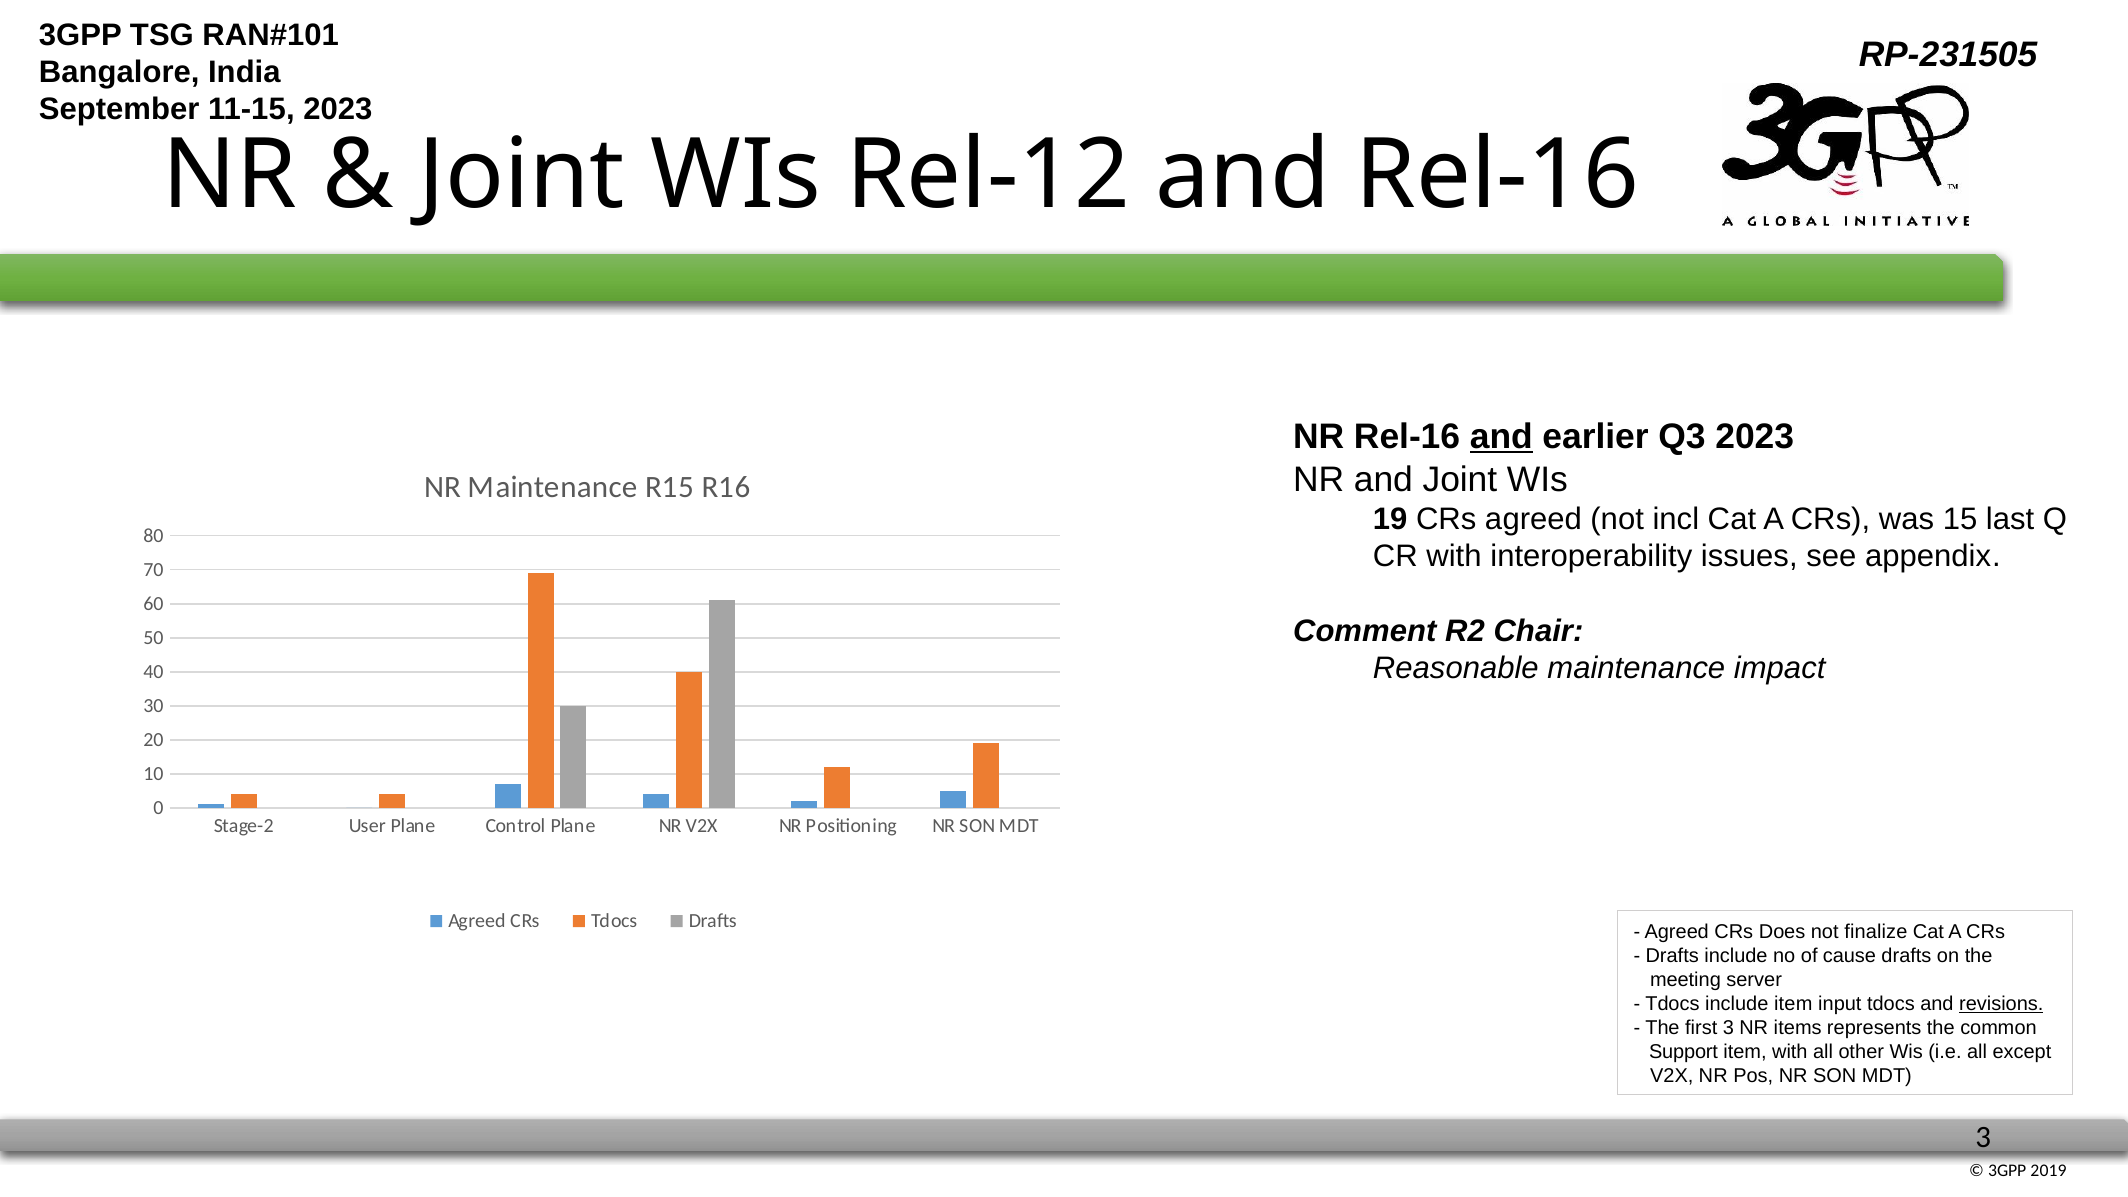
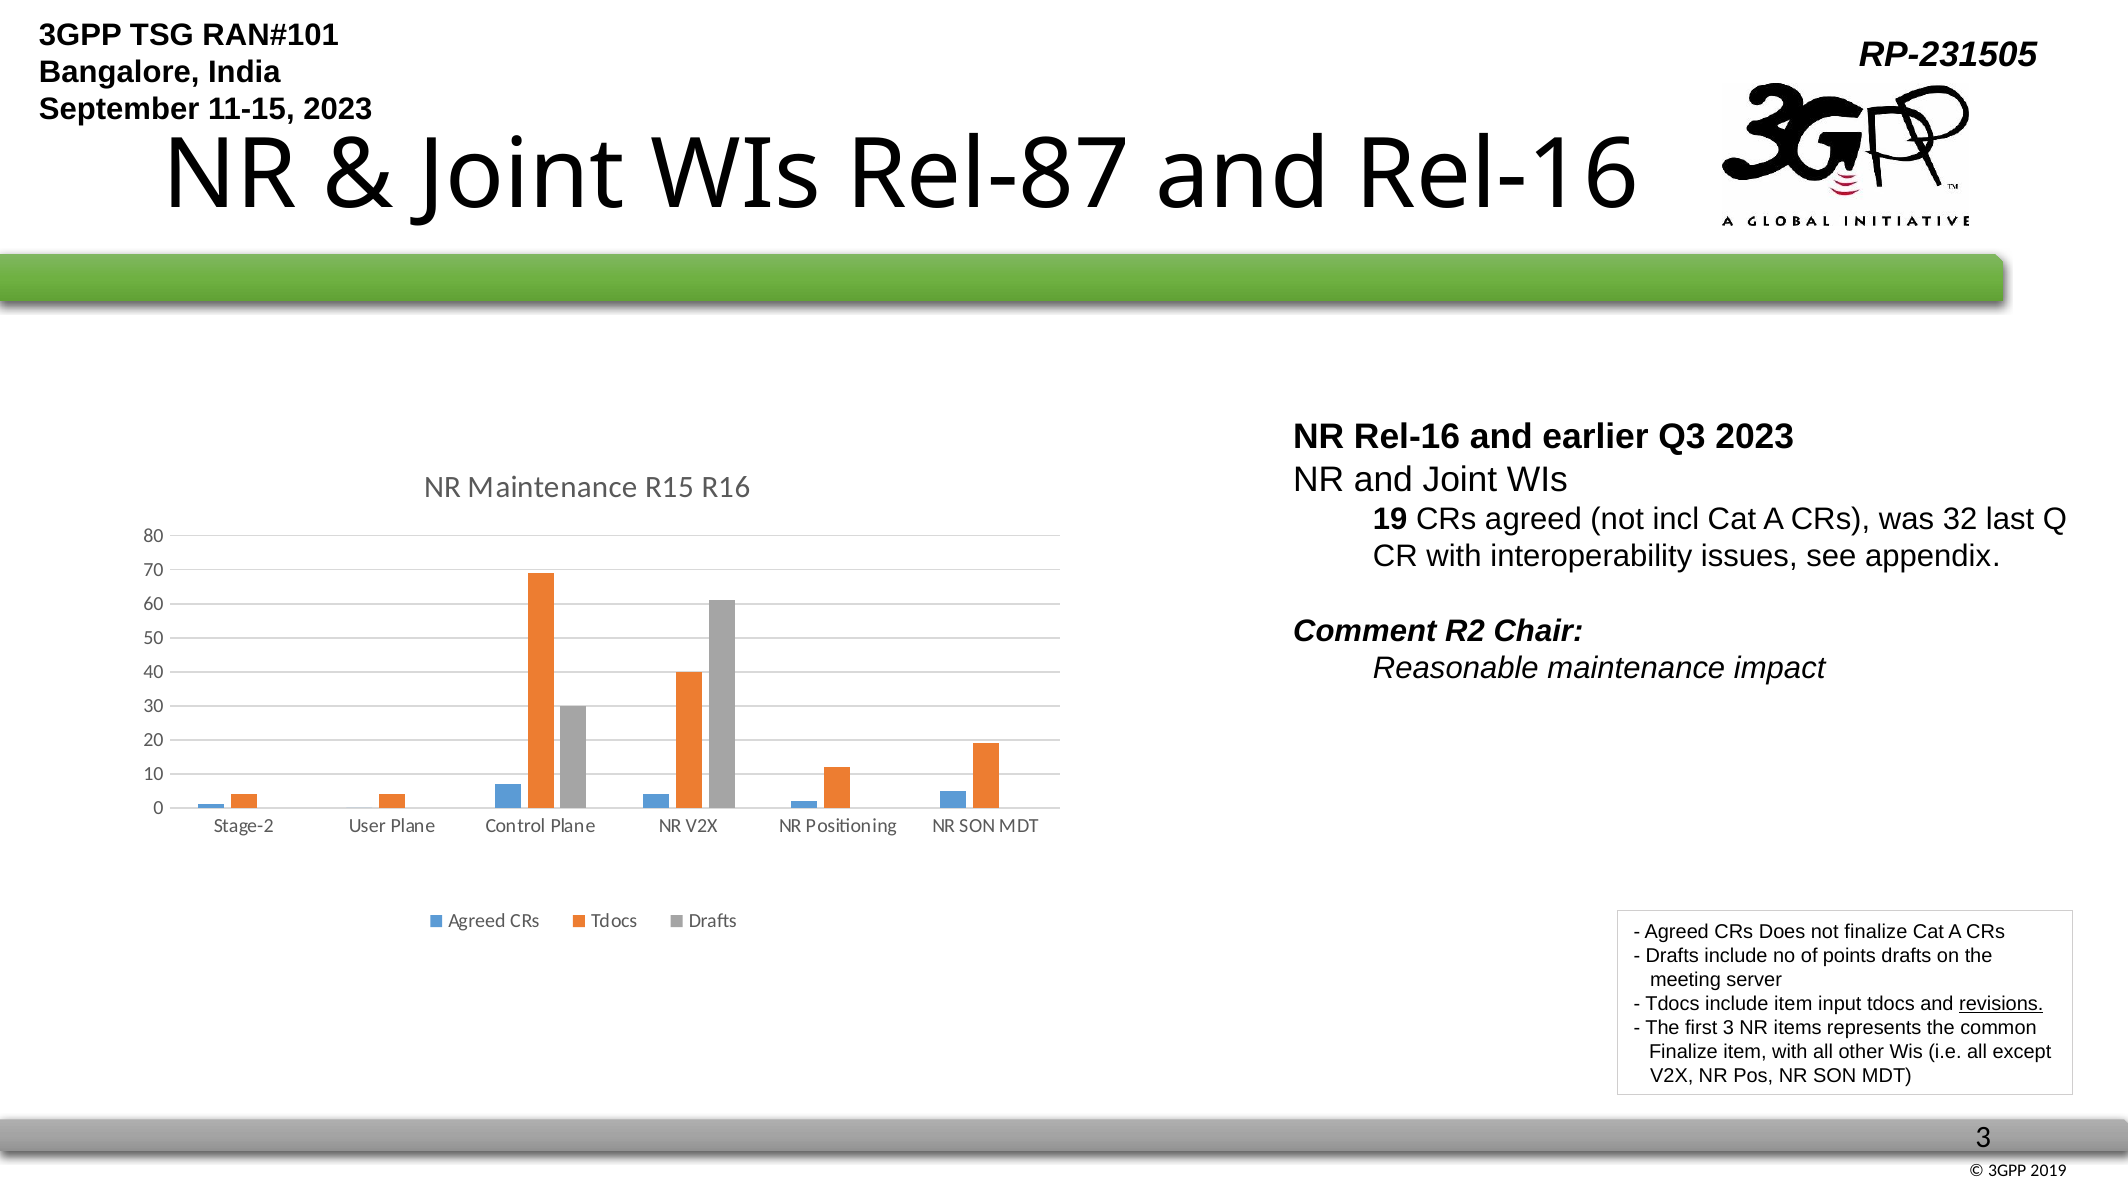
Rel-12: Rel-12 -> Rel-87
and at (1501, 437) underline: present -> none
15: 15 -> 32
cause: cause -> points
Support at (1684, 1052): Support -> Finalize
